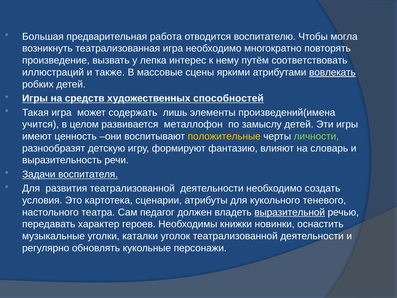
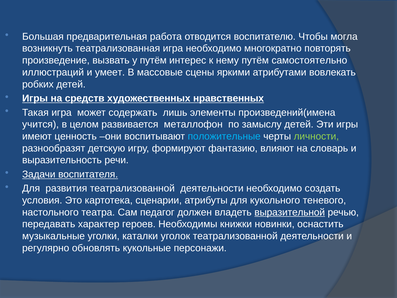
у лепка: лепка -> путём
соответствовать: соответствовать -> самостоятельно
также: также -> умеет
вовлекать underline: present -> none
способностей: способностей -> нравственных
положительные colour: yellow -> light blue
